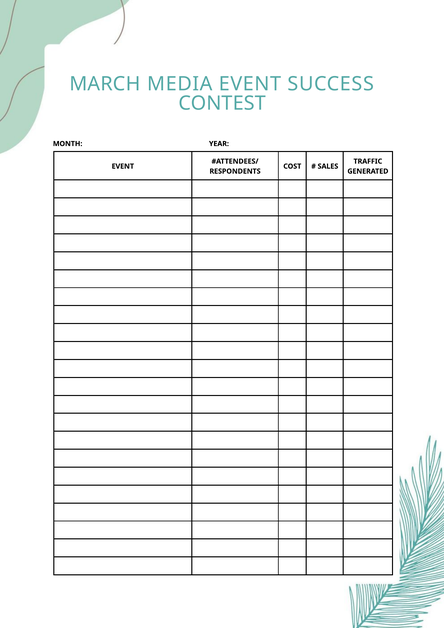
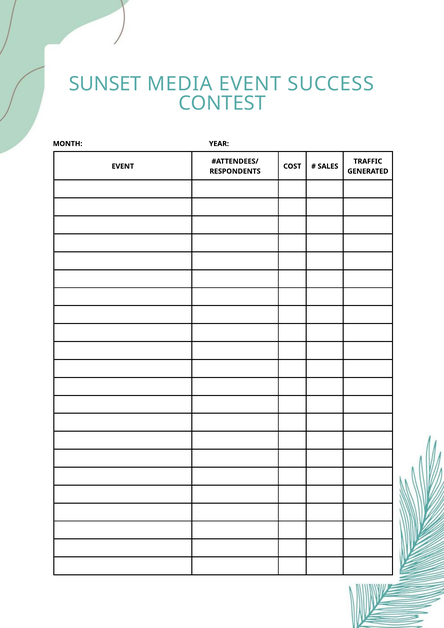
MARCH: MARCH -> SUNSET
